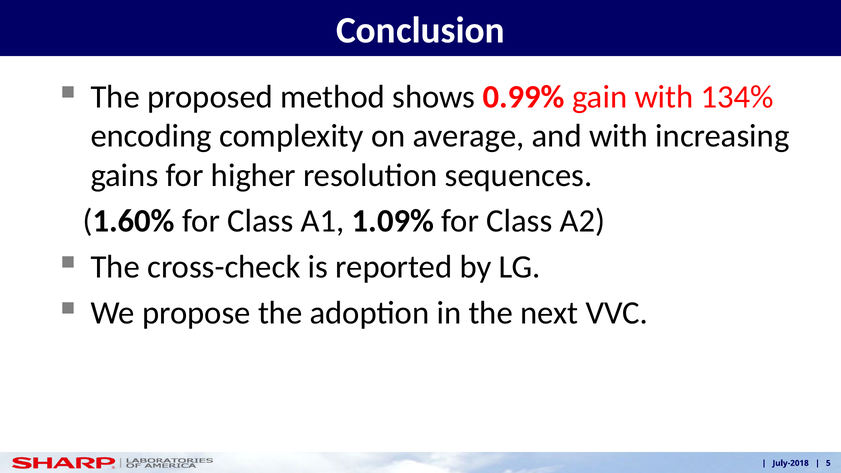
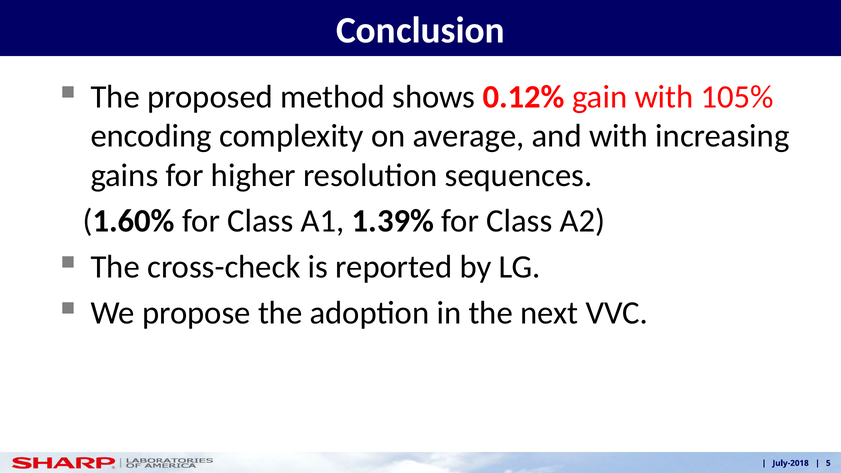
0.99%: 0.99% -> 0.12%
134%: 134% -> 105%
1.09%: 1.09% -> 1.39%
